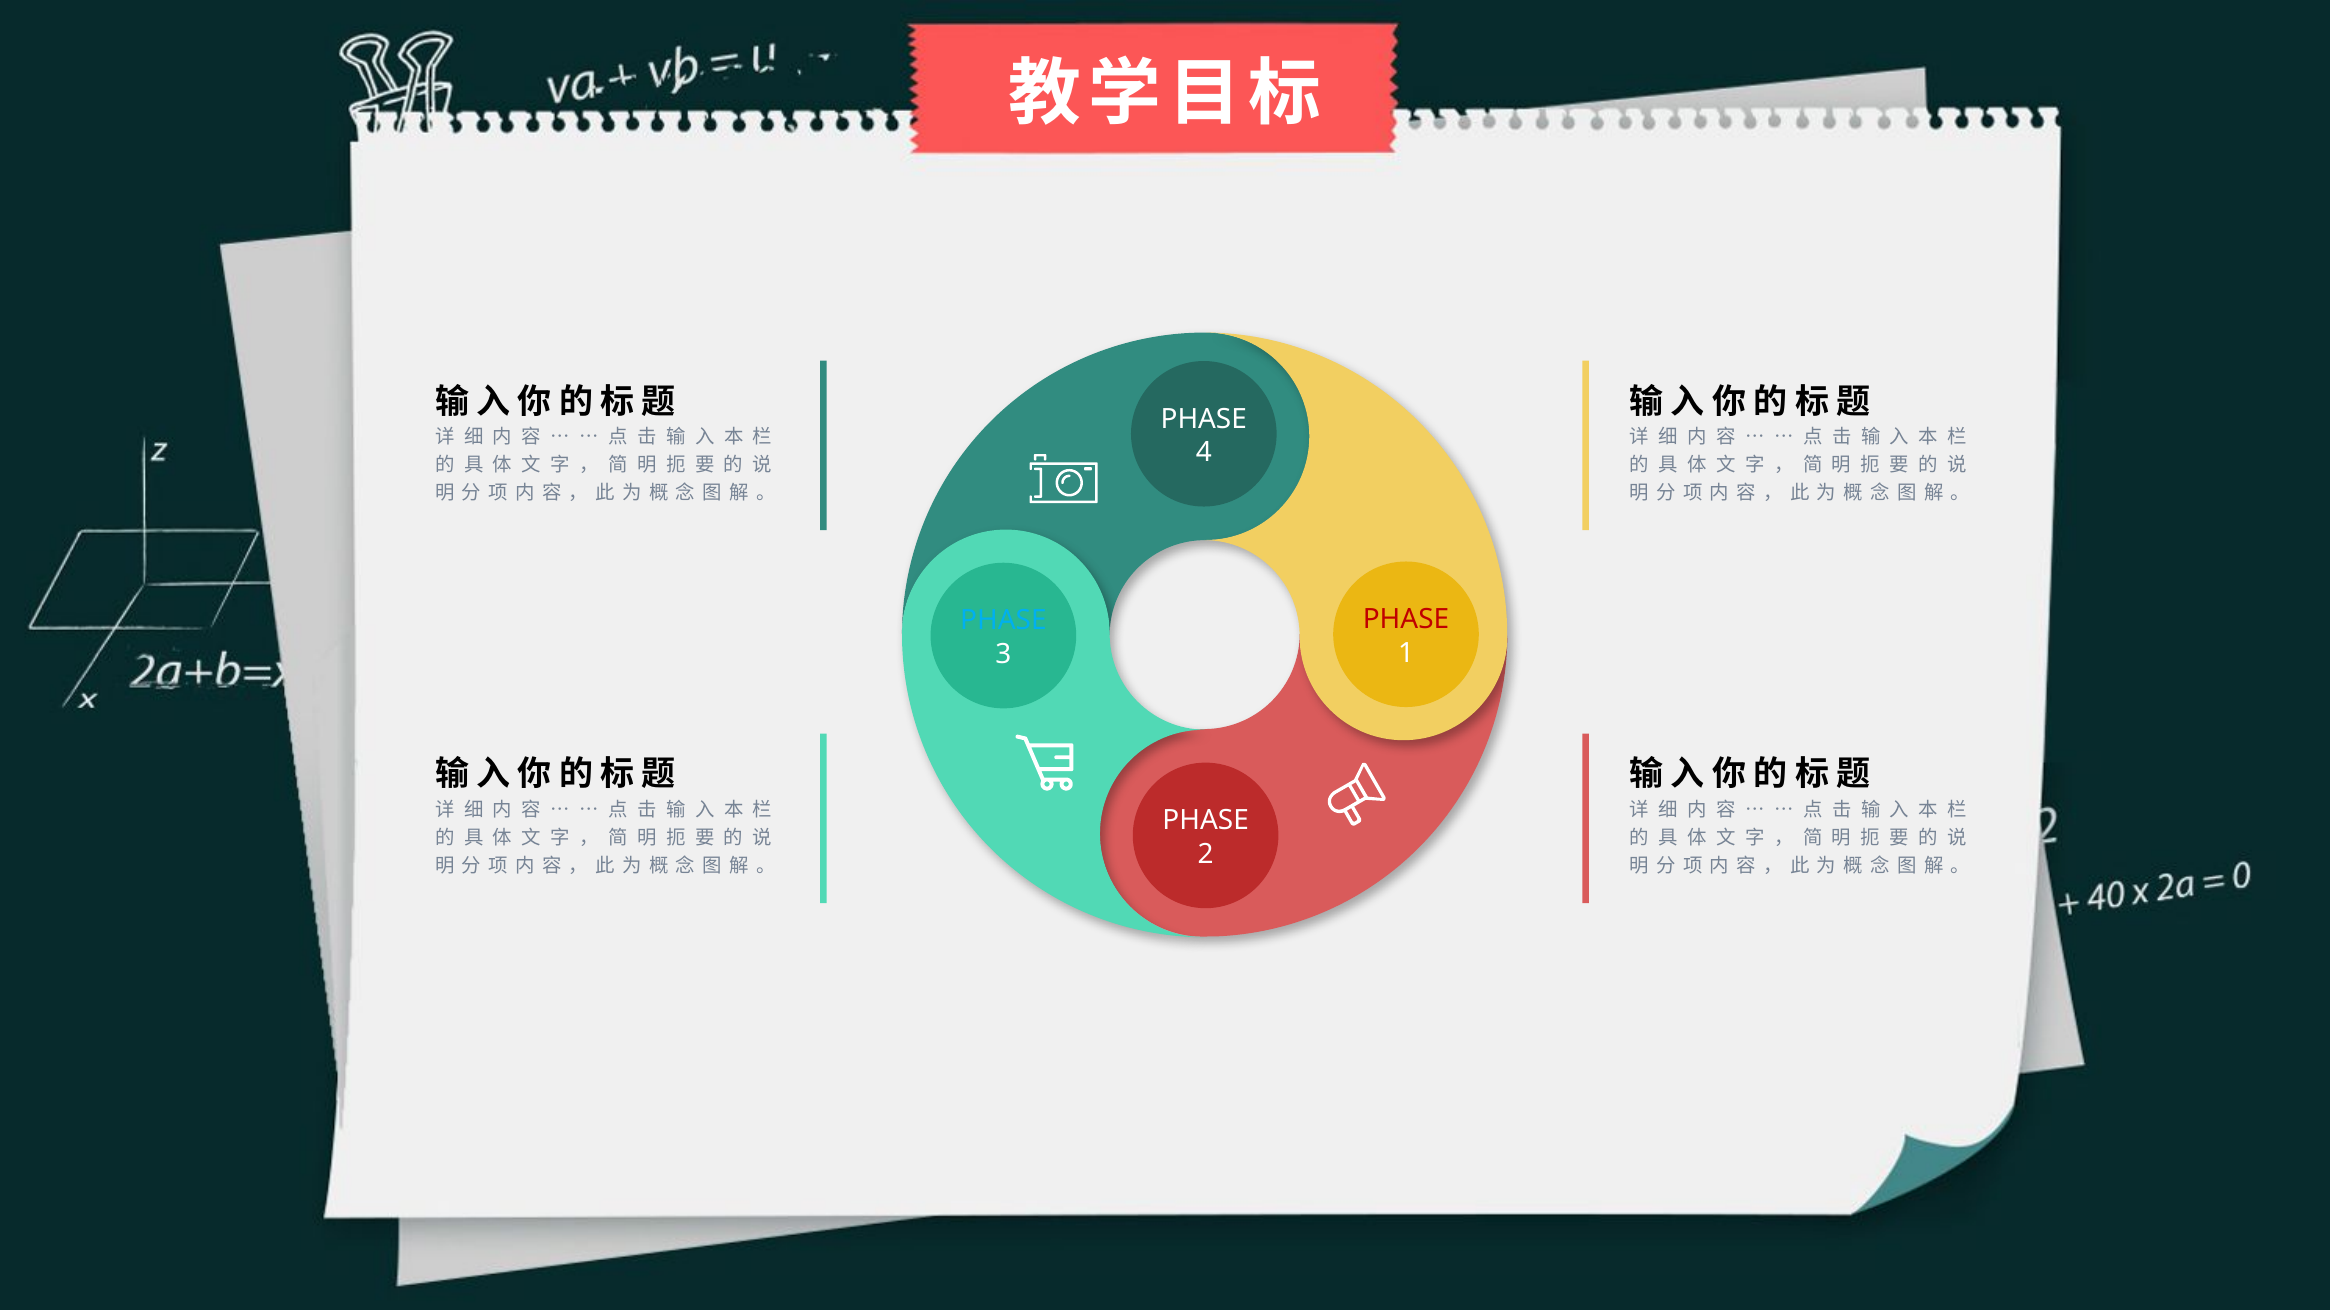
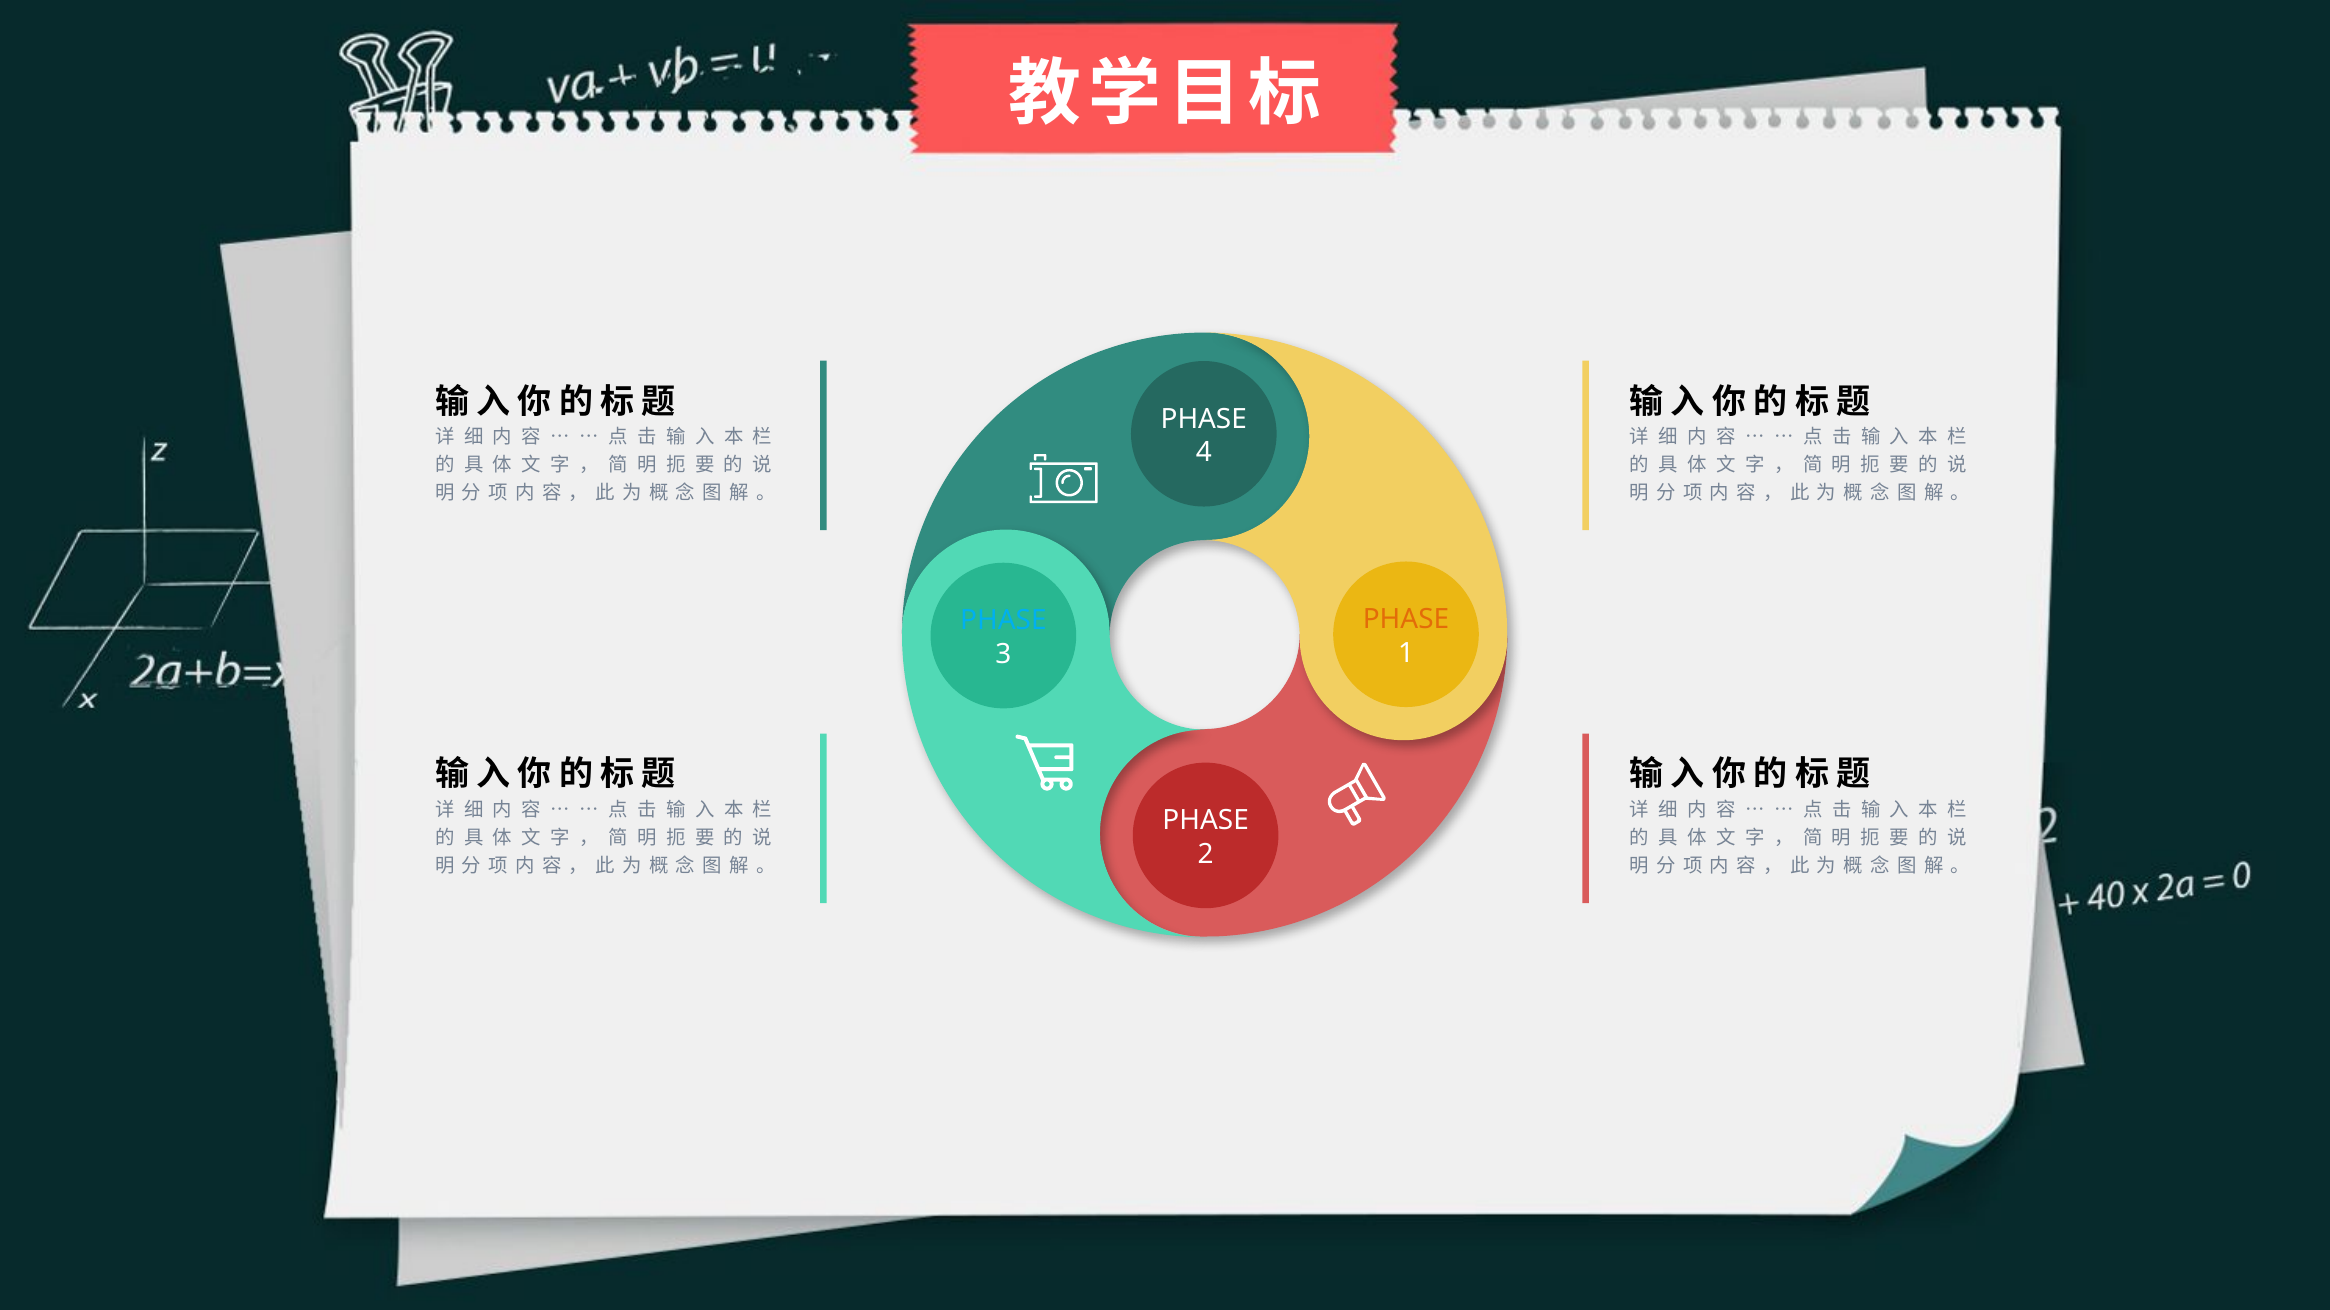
PHASE at (1406, 620) colour: red -> orange
